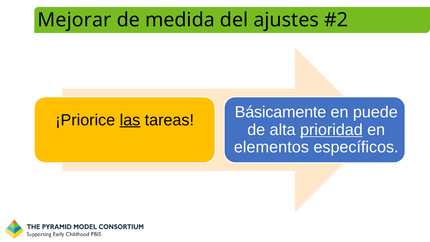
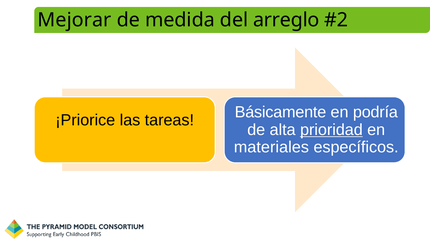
ajustes: ajustes -> arreglo
las underline: present -> none
puede: puede -> podría
elementos: elementos -> materiales
